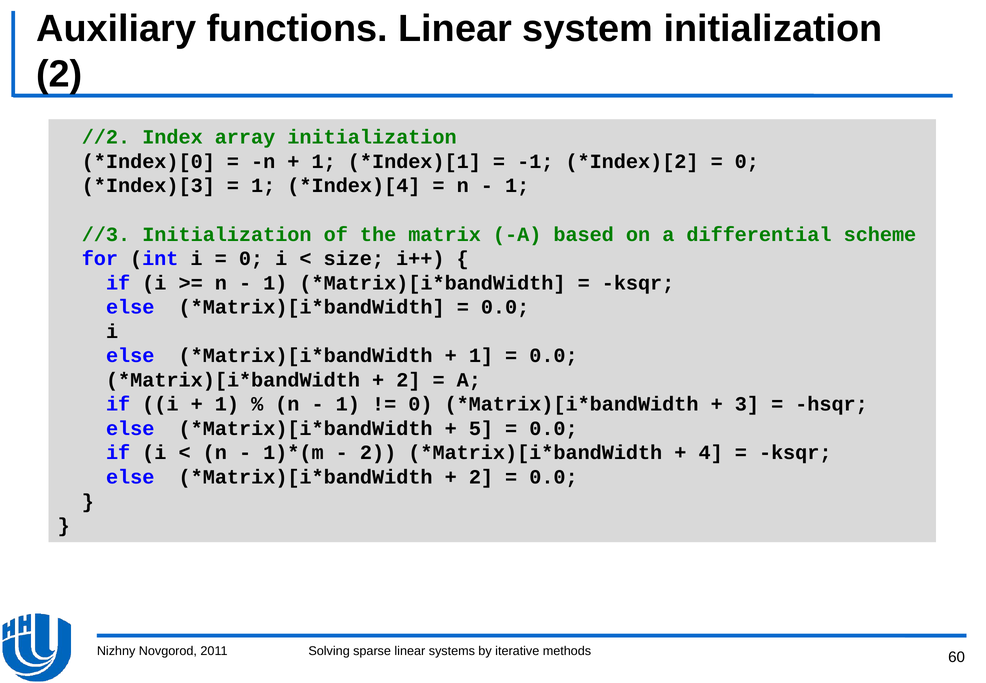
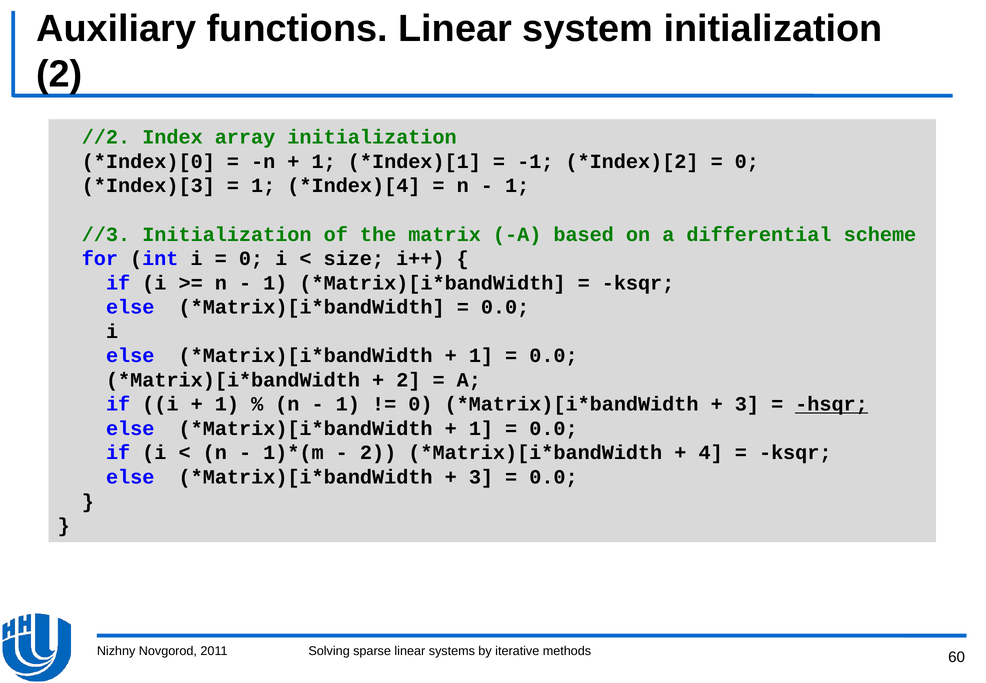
hsqr underline: none -> present
5 at (481, 428): 5 -> 1
2 at (481, 477): 2 -> 3
